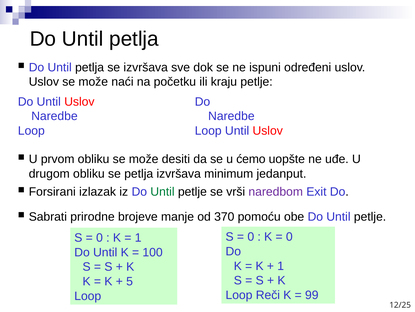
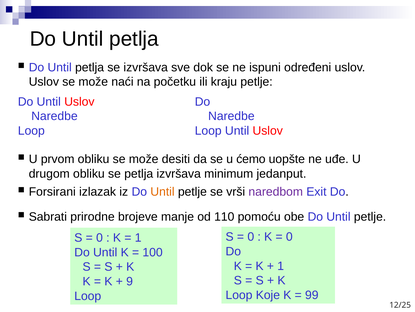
Until at (163, 191) colour: green -> orange
370: 370 -> 110
5: 5 -> 9
Reči: Reči -> Koje
